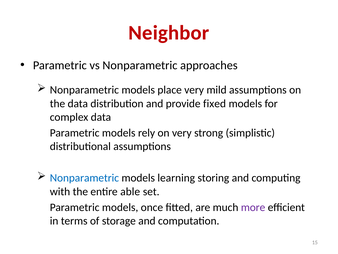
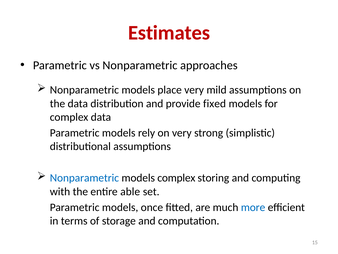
Neighbor: Neighbor -> Estimates
models learning: learning -> complex
more colour: purple -> blue
